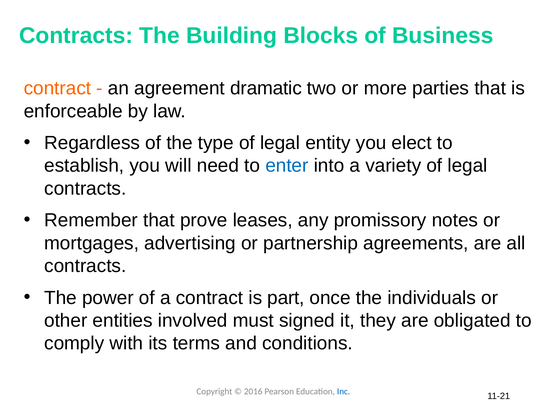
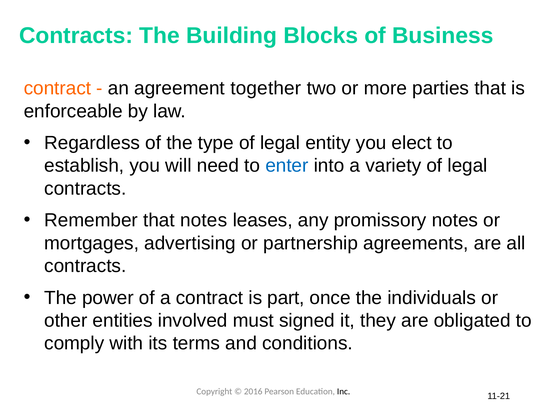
dramatic: dramatic -> together
that prove: prove -> notes
Inc colour: blue -> black
